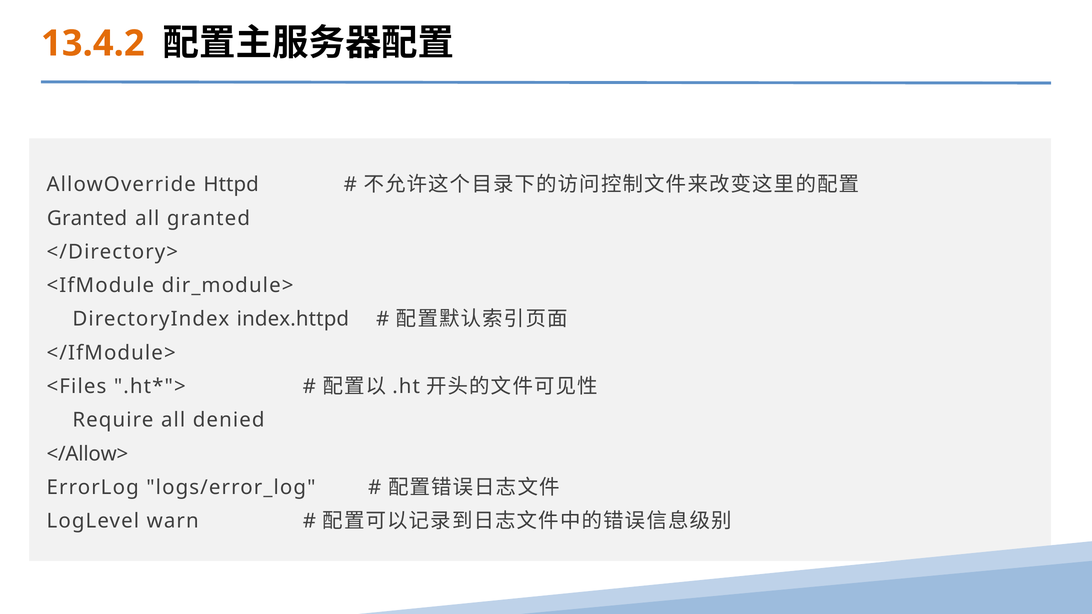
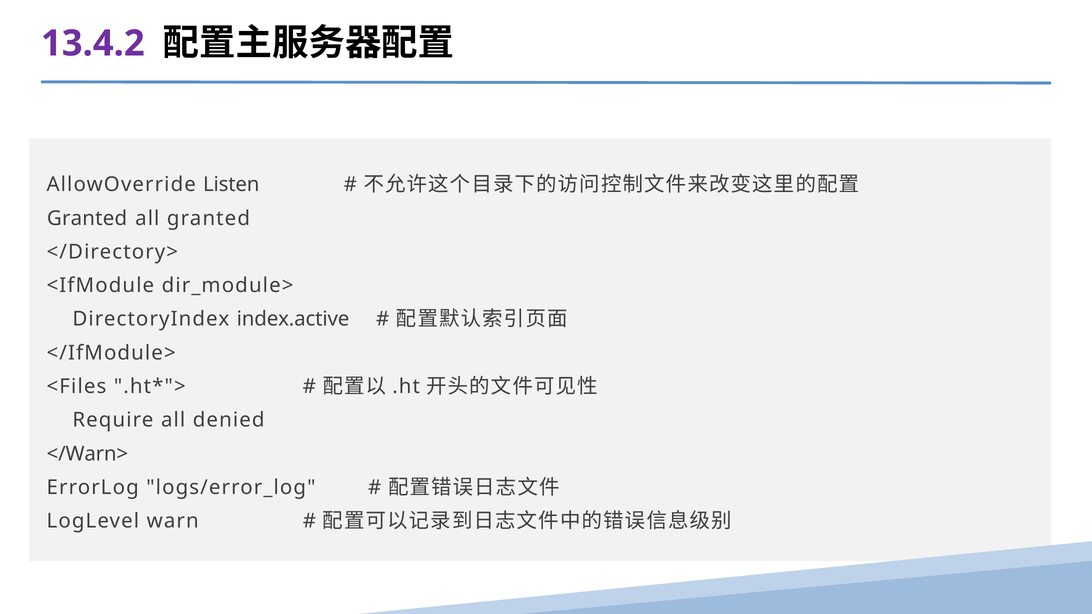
13.4.2 colour: orange -> purple
Httpd: Httpd -> Listen
index.httpd: index.httpd -> index.active
</Allow>: </Allow> -> </Warn>
